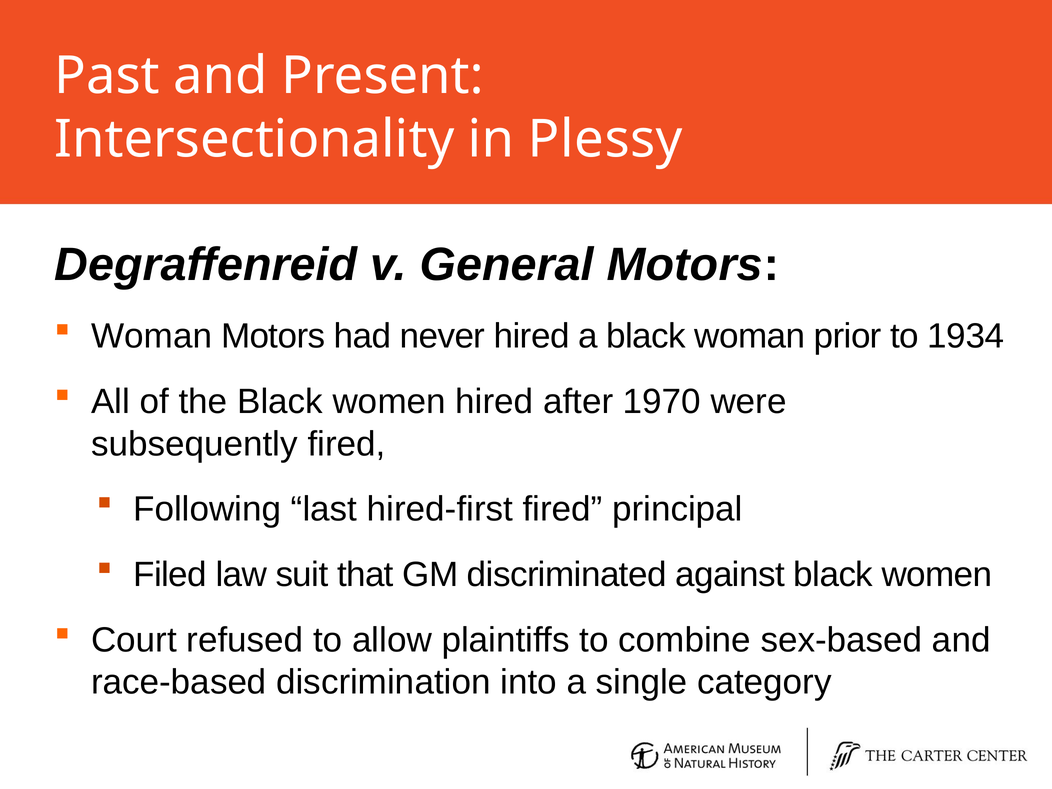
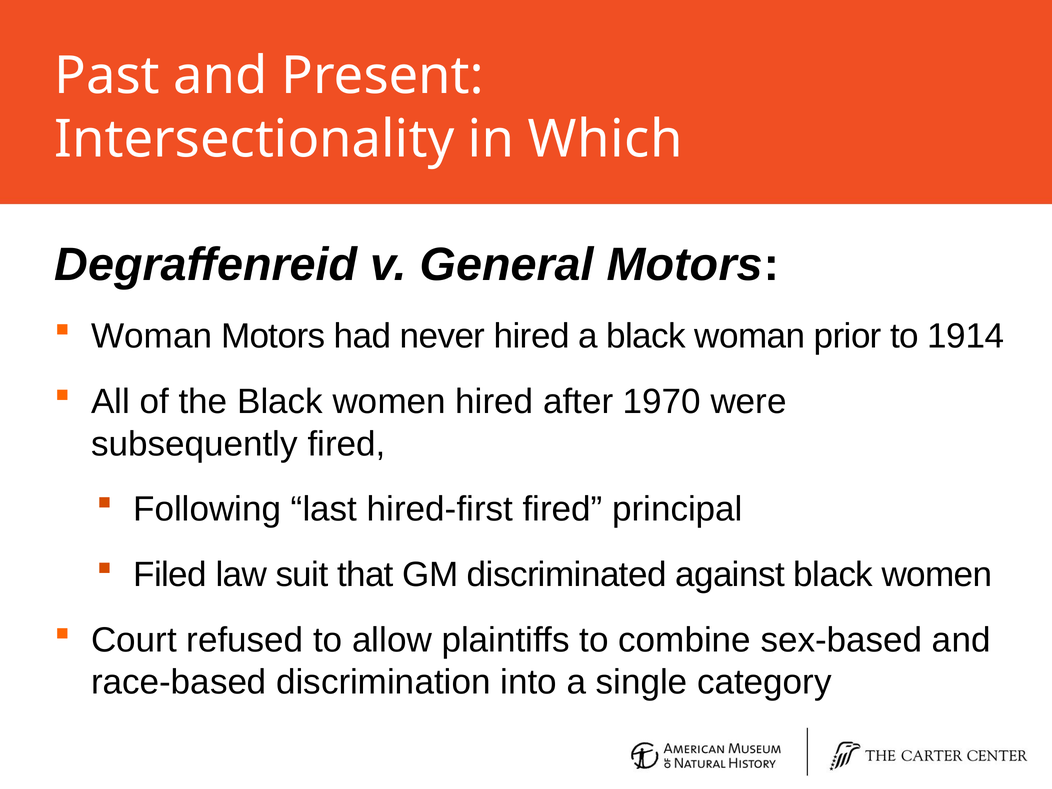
Plessy: Plessy -> Which
1934: 1934 -> 1914
